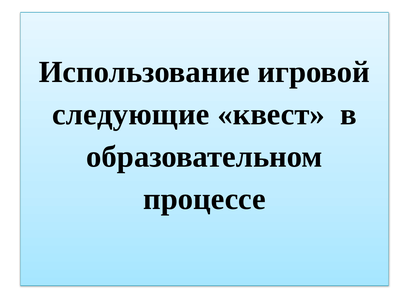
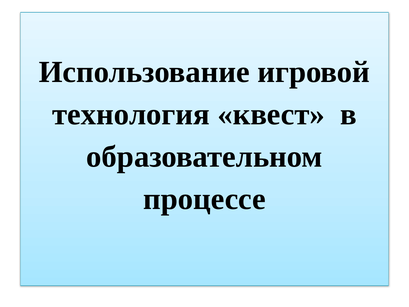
следующие: следующие -> технология
